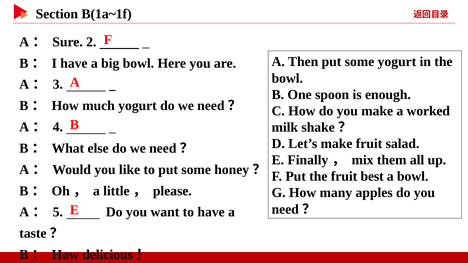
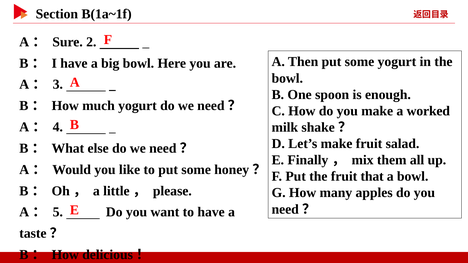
best: best -> that
